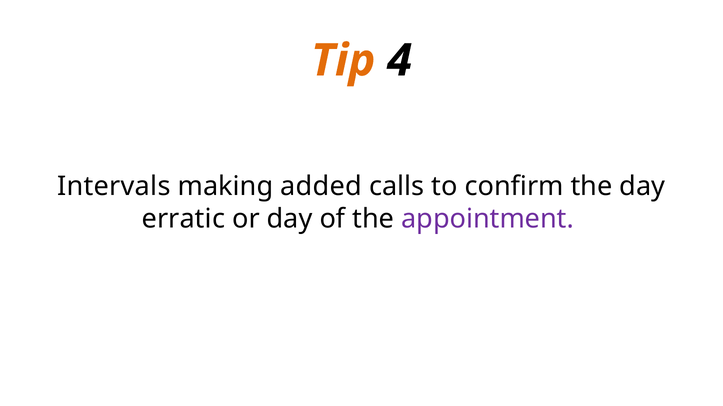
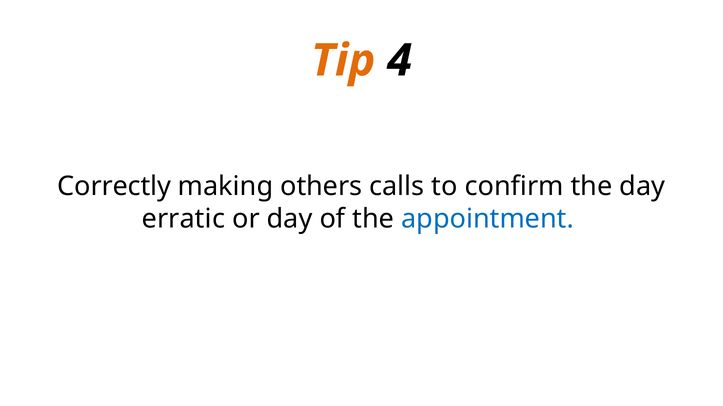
Intervals: Intervals -> Correctly
added: added -> others
appointment colour: purple -> blue
